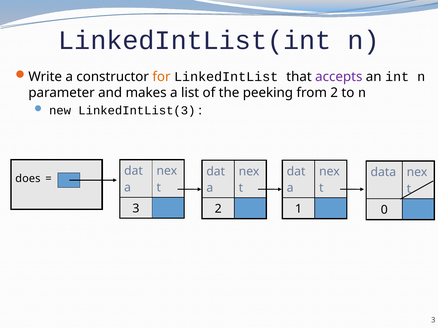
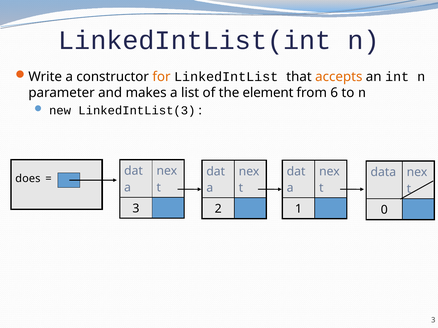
accepts colour: purple -> orange
peeking: peeking -> element
from 2: 2 -> 6
